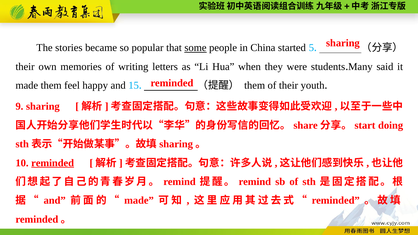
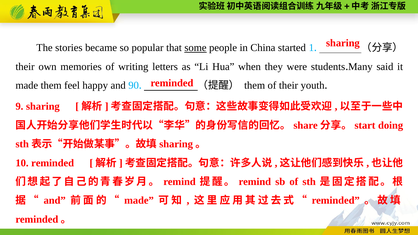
5: 5 -> 1
15: 15 -> 90
reminded at (53, 163) underline: present -> none
